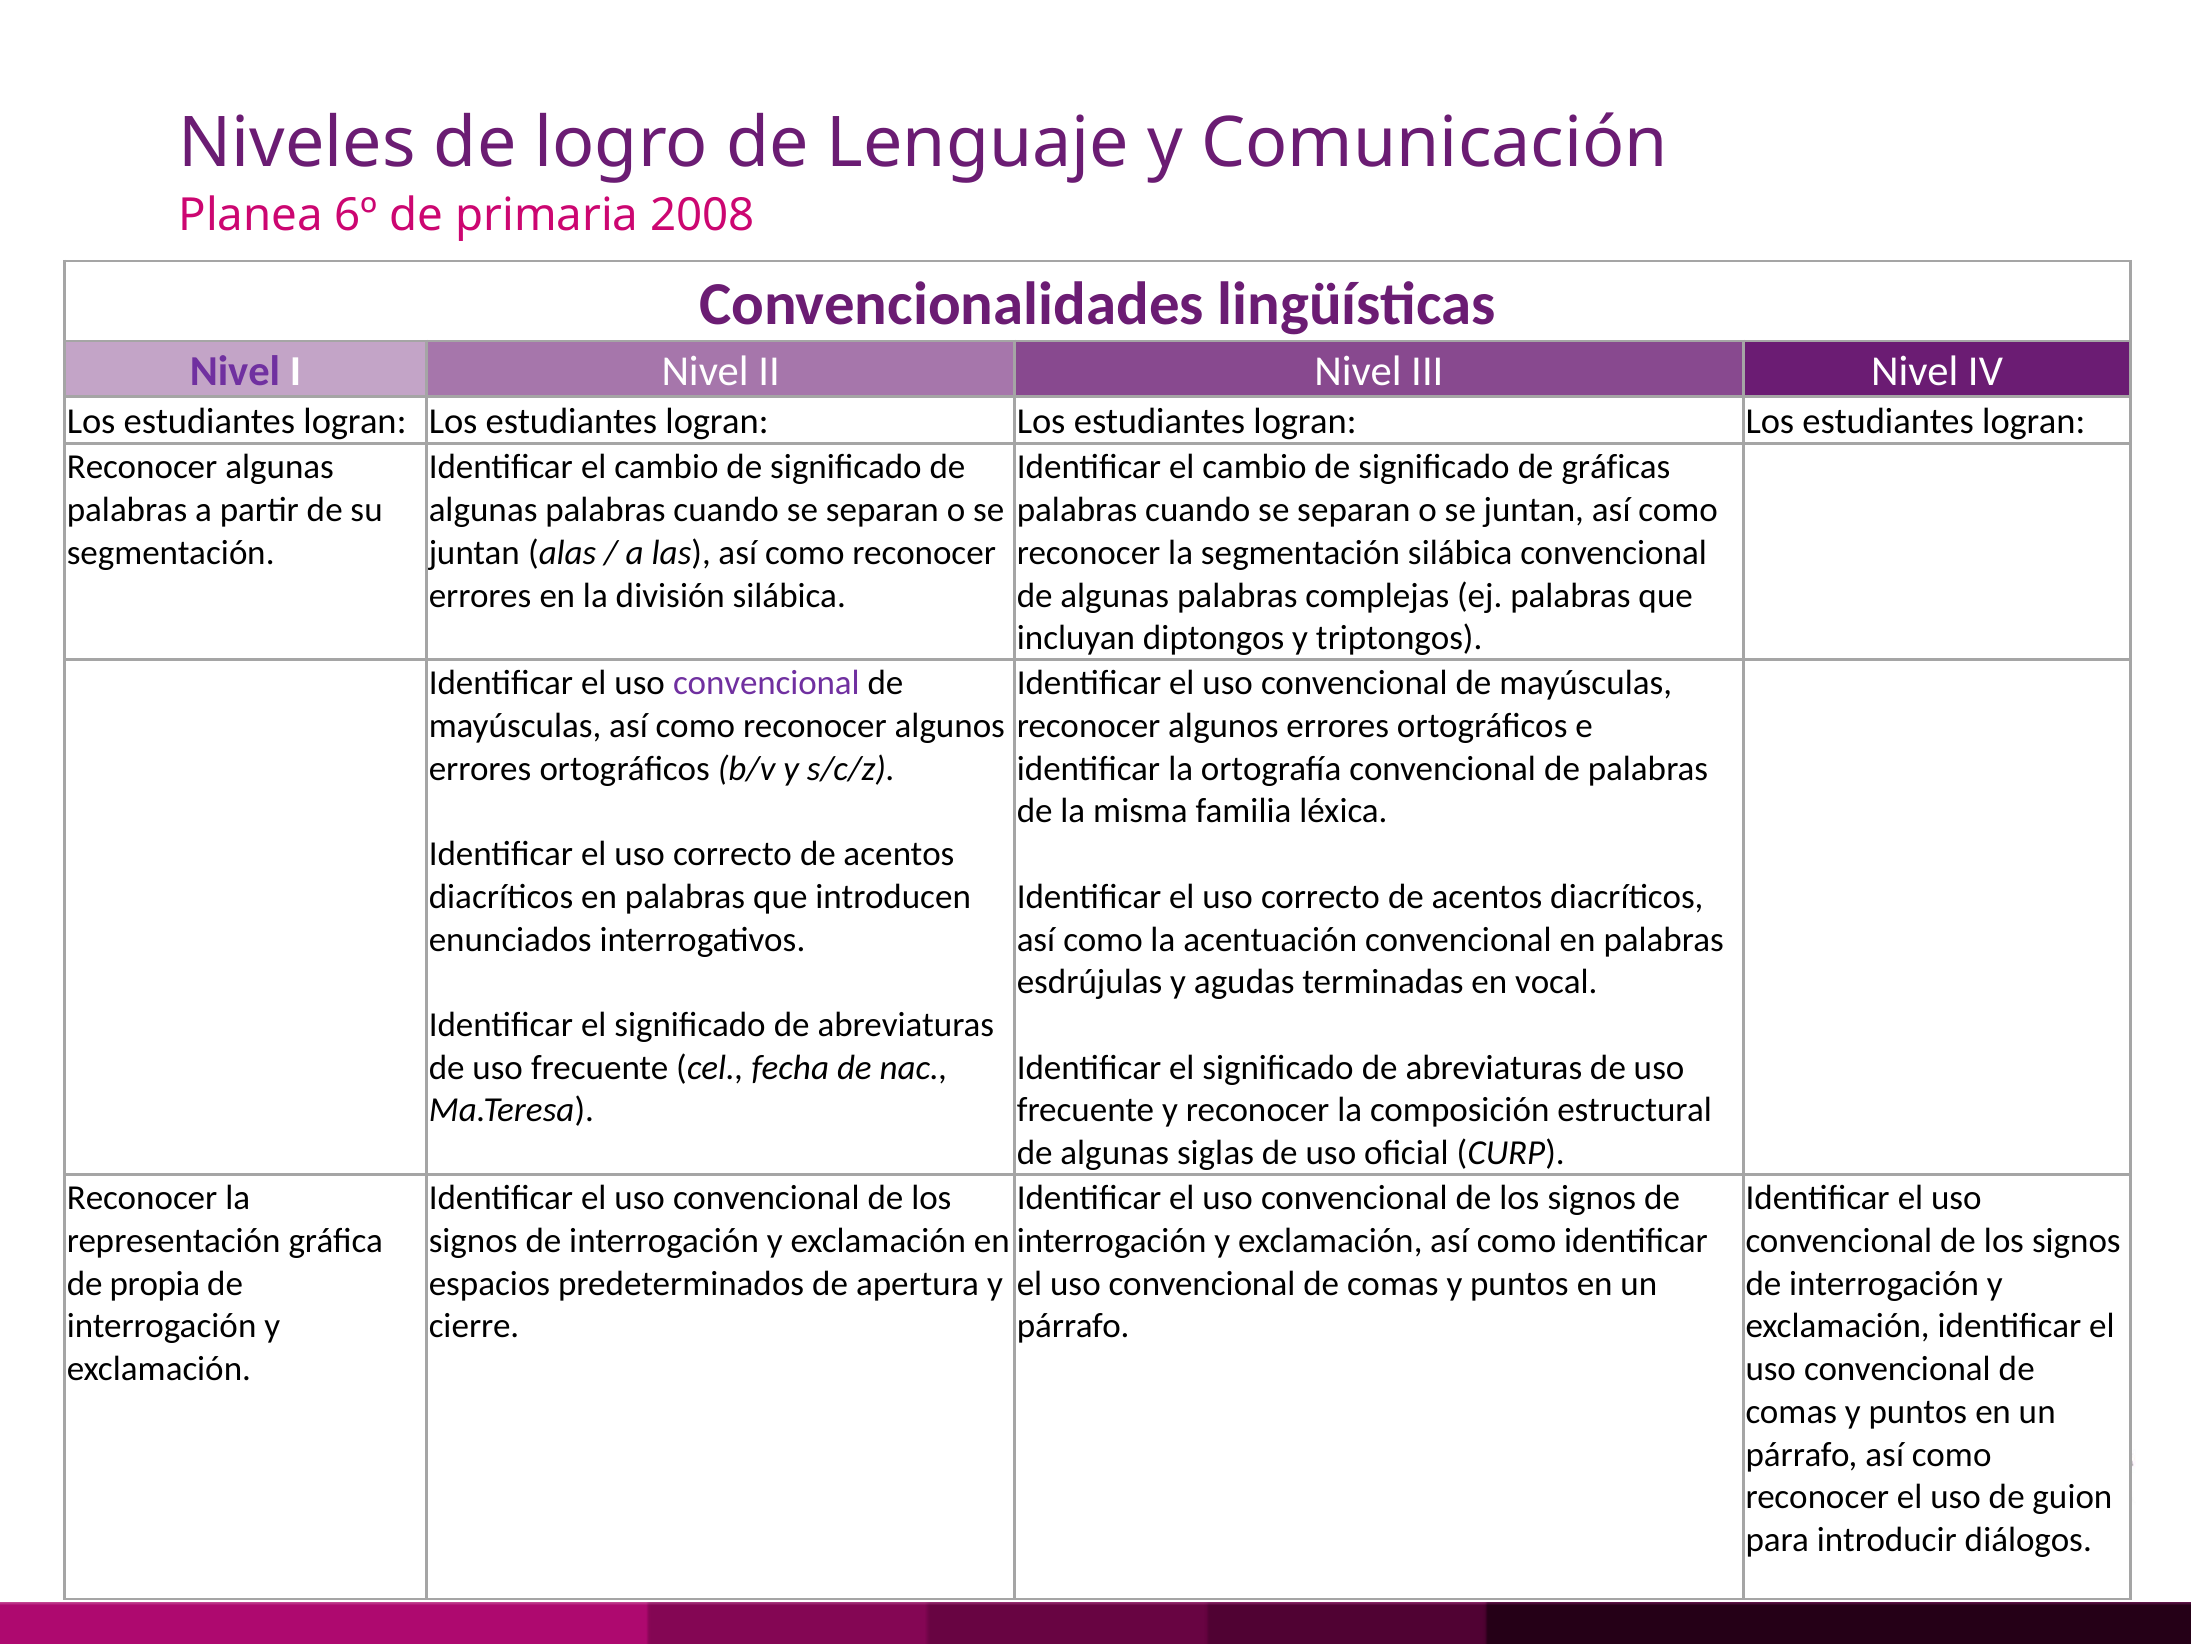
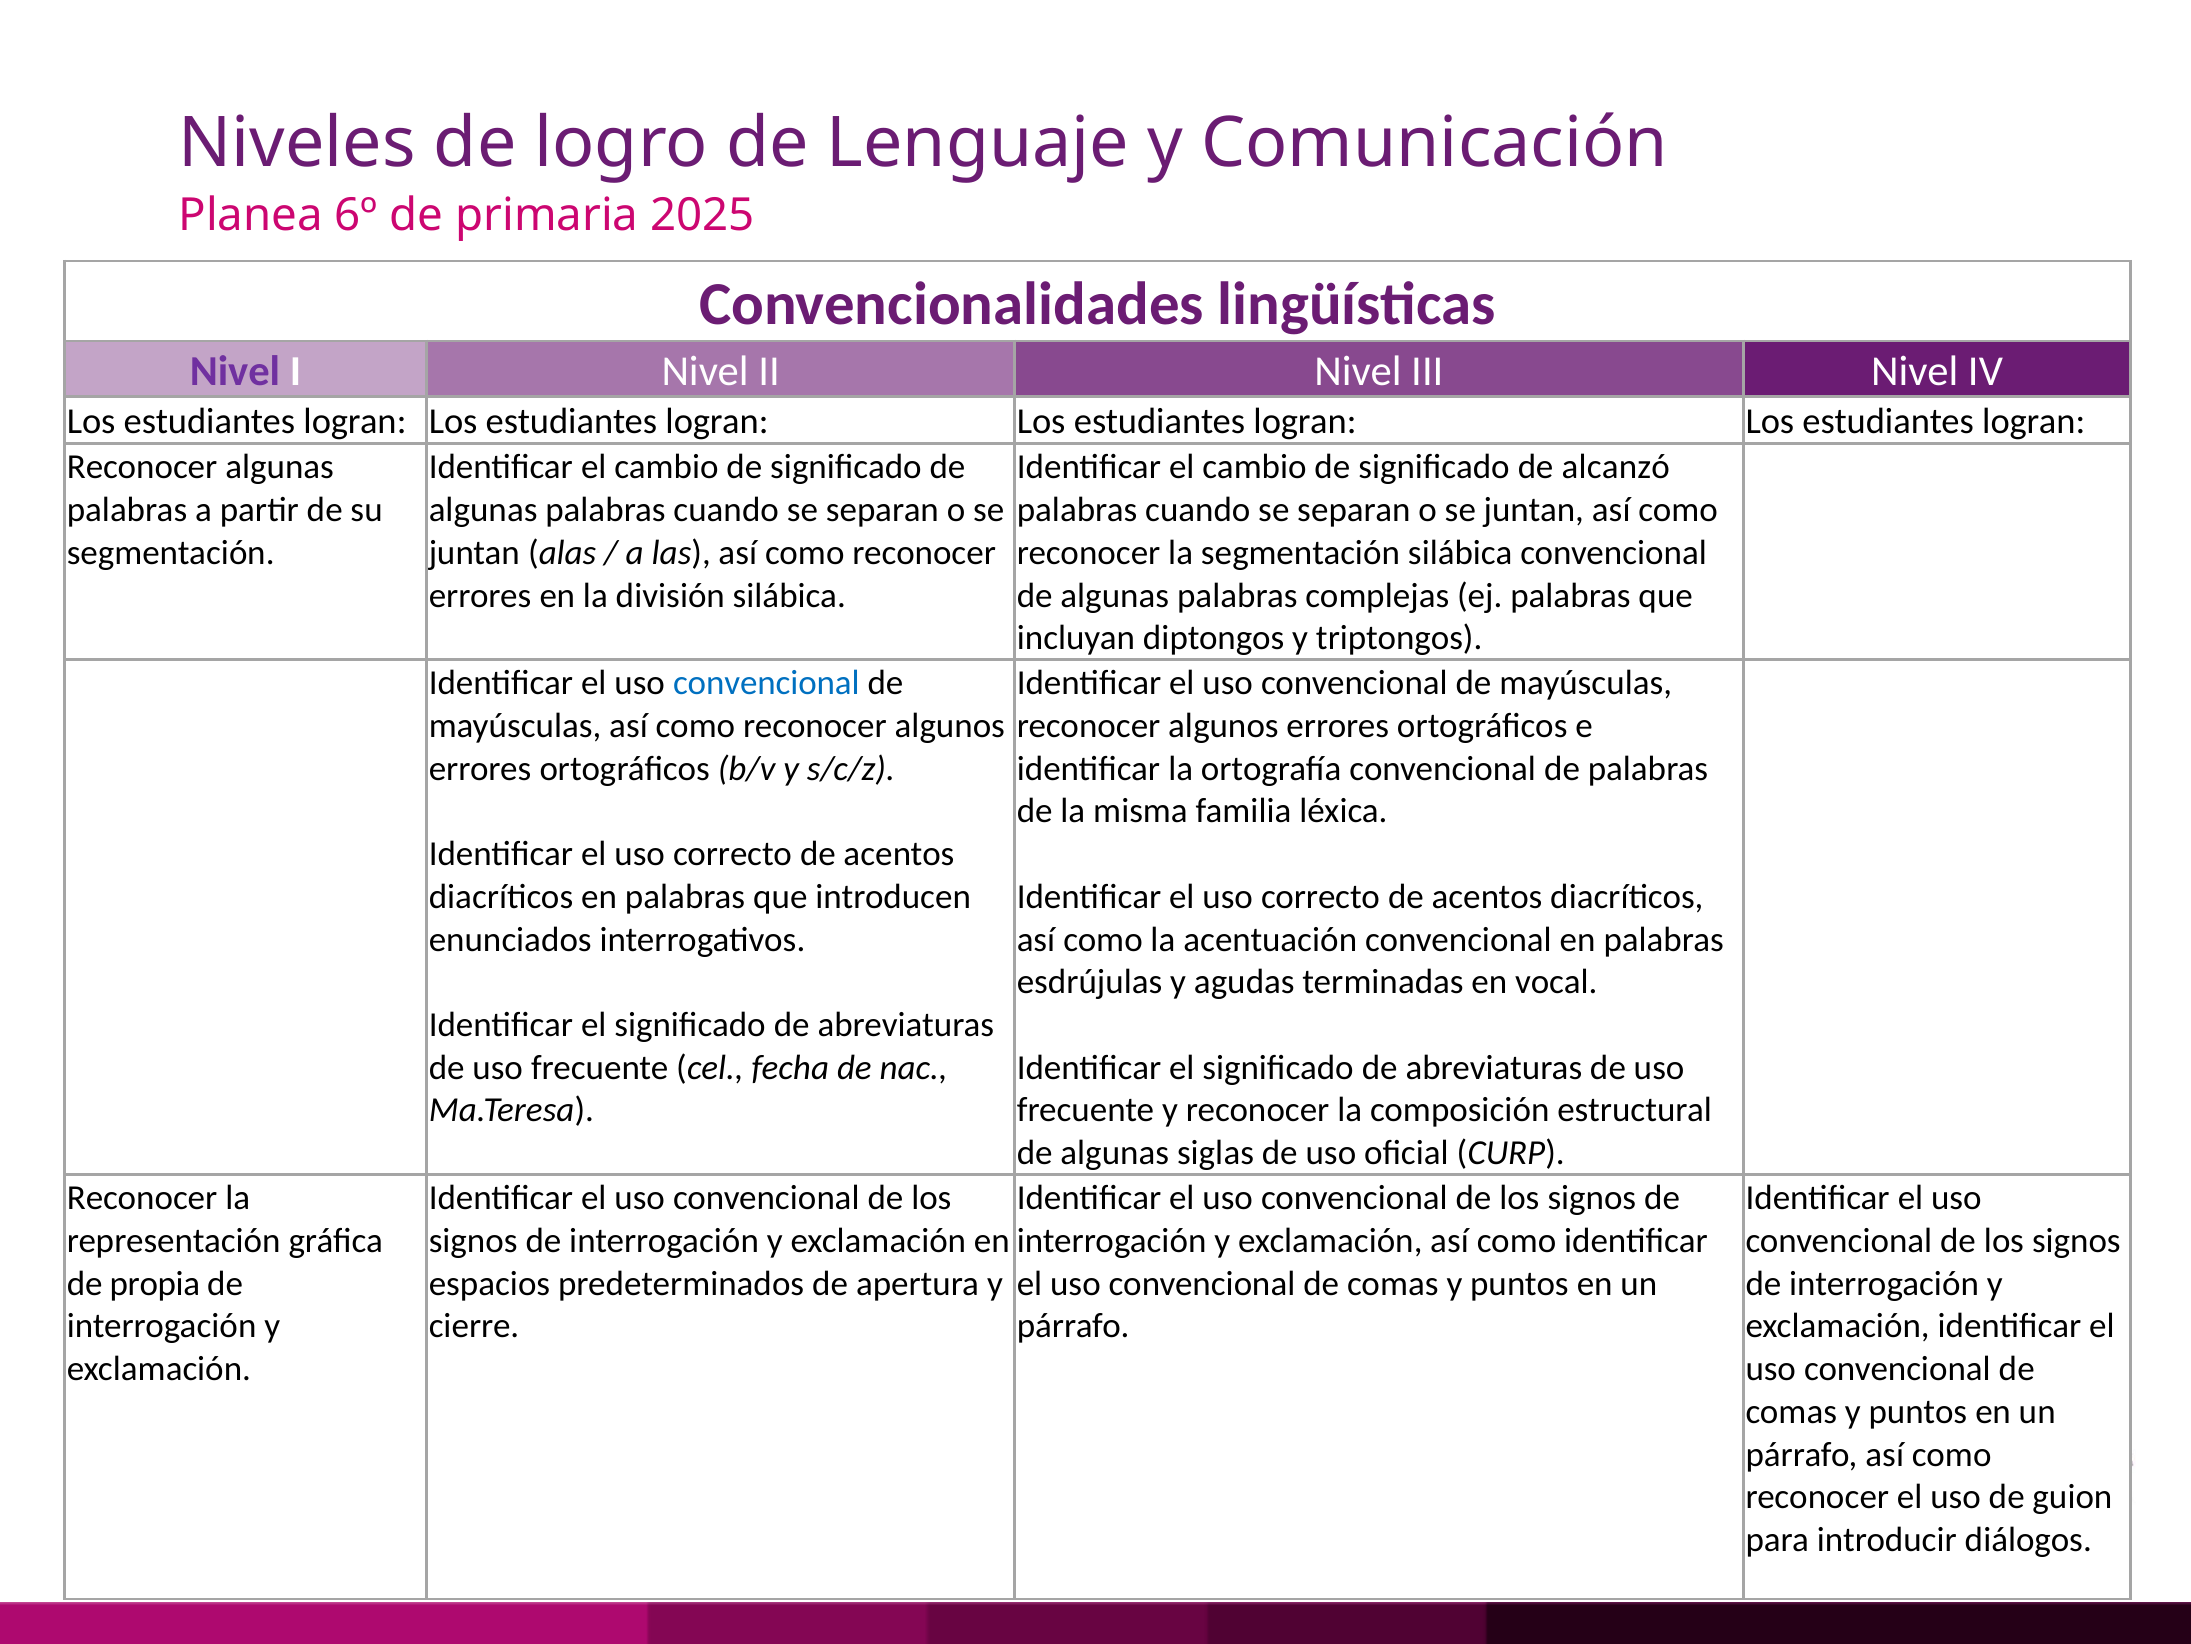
2008: 2008 -> 2025
gráficas: gráficas -> alcanzó
convencional at (766, 683) colour: purple -> blue
